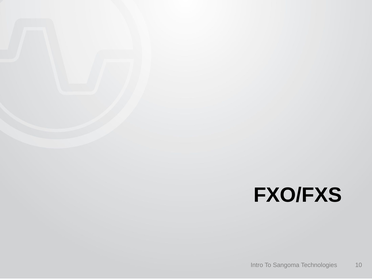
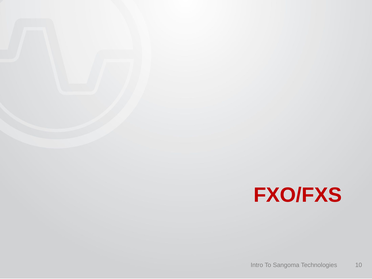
FXO/FXS colour: black -> red
